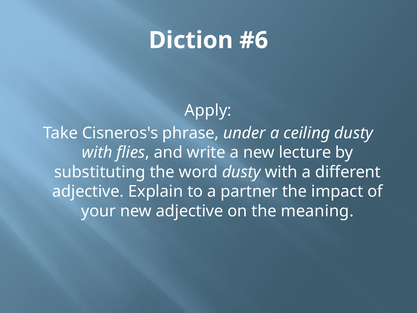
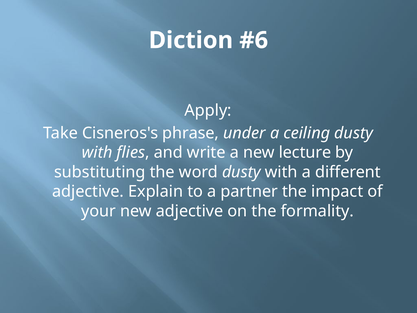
meaning: meaning -> formality
